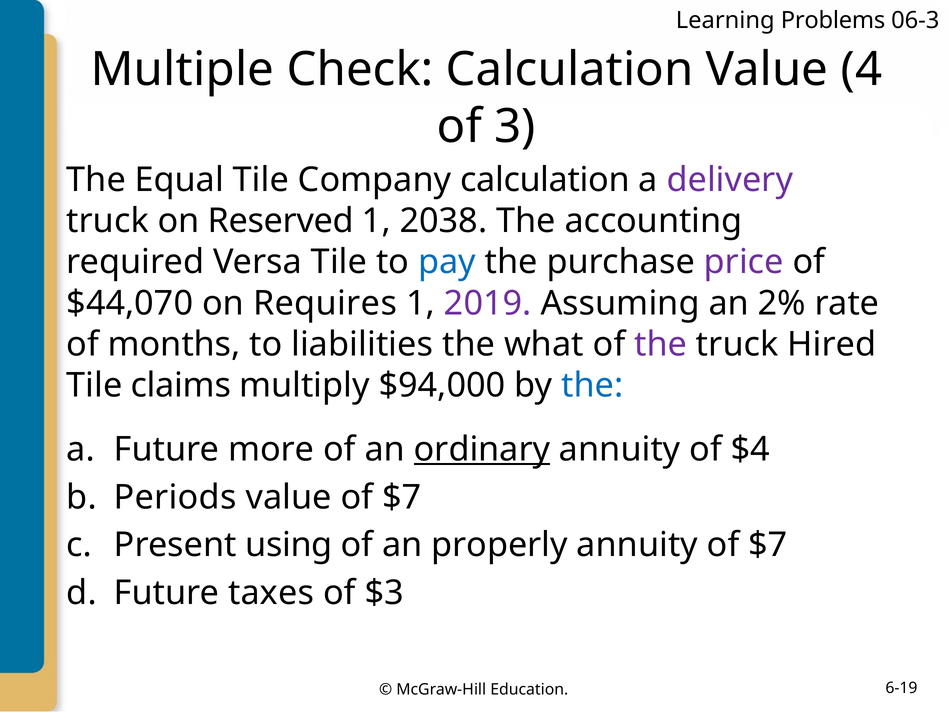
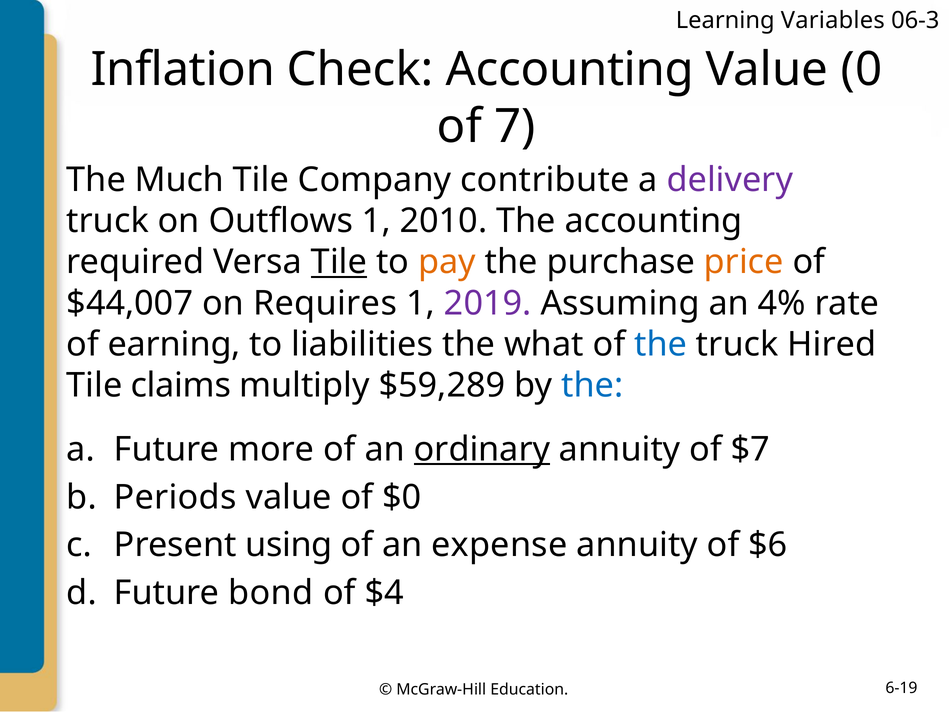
Problems: Problems -> Variables
Multiple: Multiple -> Inflation
Check Calculation: Calculation -> Accounting
4: 4 -> 0
3: 3 -> 7
Equal: Equal -> Much
Company calculation: calculation -> contribute
on Reserved: Reserved -> Outflows
2038: 2038 -> 2010
Tile at (339, 262) underline: none -> present
pay colour: blue -> orange
price colour: purple -> orange
$44,070: $44,070 -> $44,007
2%: 2% -> 4%
months: months -> earning
the at (661, 344) colour: purple -> blue
$94,000: $94,000 -> $59,289
$4: $4 -> $7
value of $7: $7 -> $0
properly: properly -> expense
annuity of $7: $7 -> $6
taxes: taxes -> bond
$3: $3 -> $4
